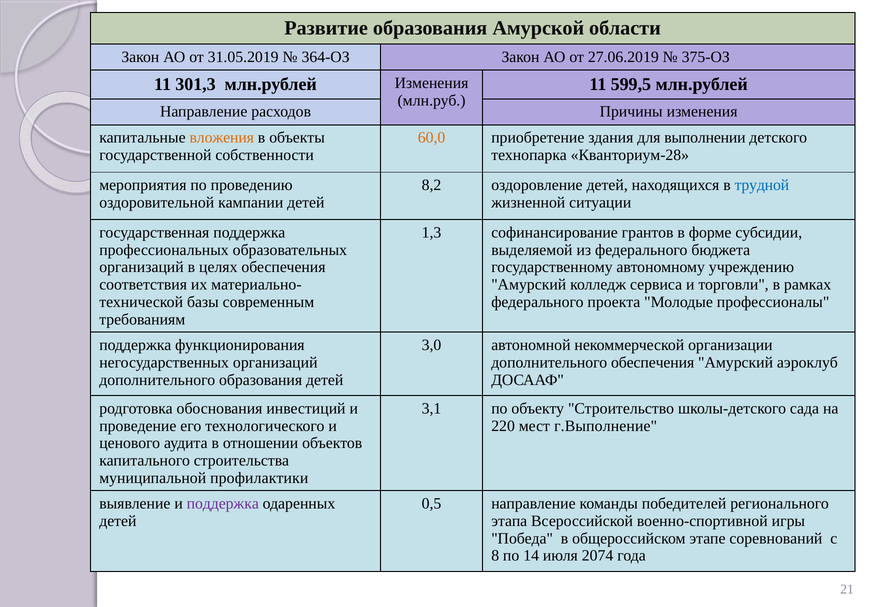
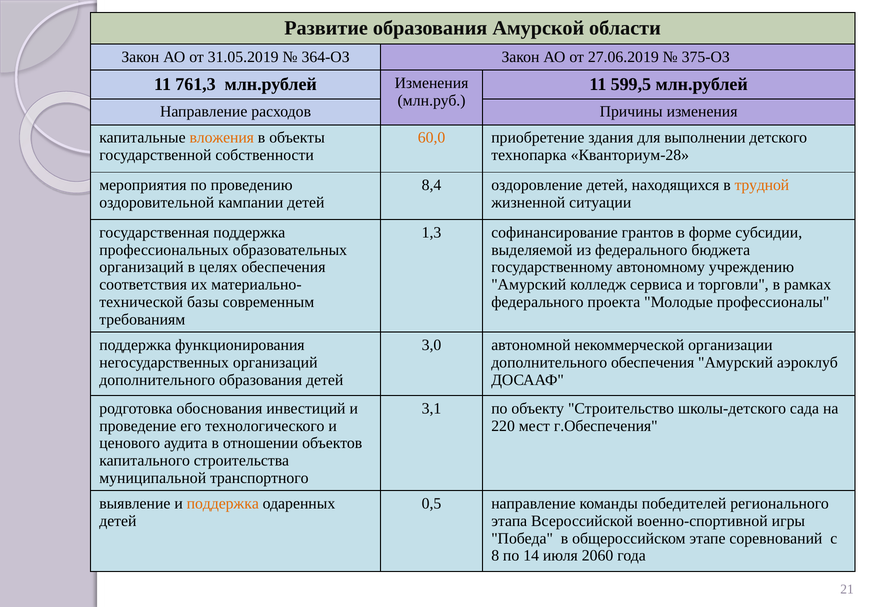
301,3: 301,3 -> 761,3
8,2: 8,2 -> 8,4
трудной colour: blue -> orange
г.Выполнение: г.Выполнение -> г.Обеспечения
профилактики: профилактики -> транспортного
поддержка at (223, 503) colour: purple -> orange
2074: 2074 -> 2060
